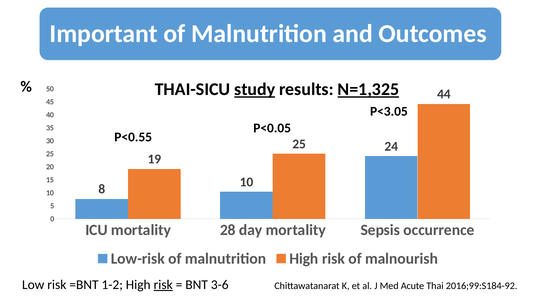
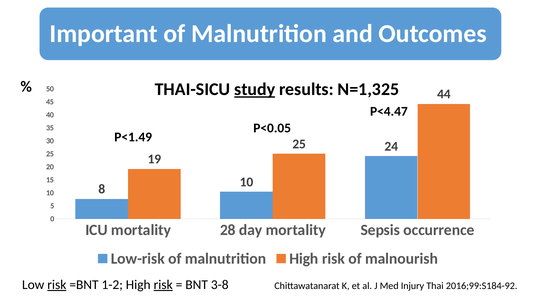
N=1,325 underline: present -> none
P<3.05: P<3.05 -> P<4.47
P<0.55: P<0.55 -> P<1.49
risk at (57, 285) underline: none -> present
3-6: 3-6 -> 3-8
Acute: Acute -> Injury
